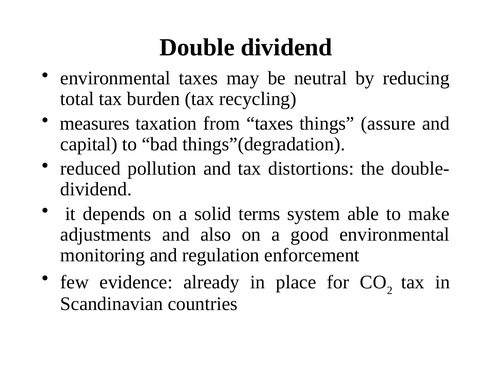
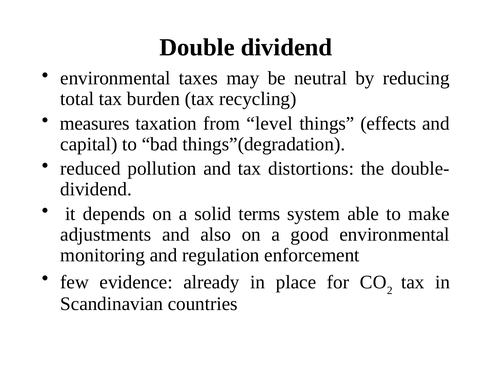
from taxes: taxes -> level
assure: assure -> effects
